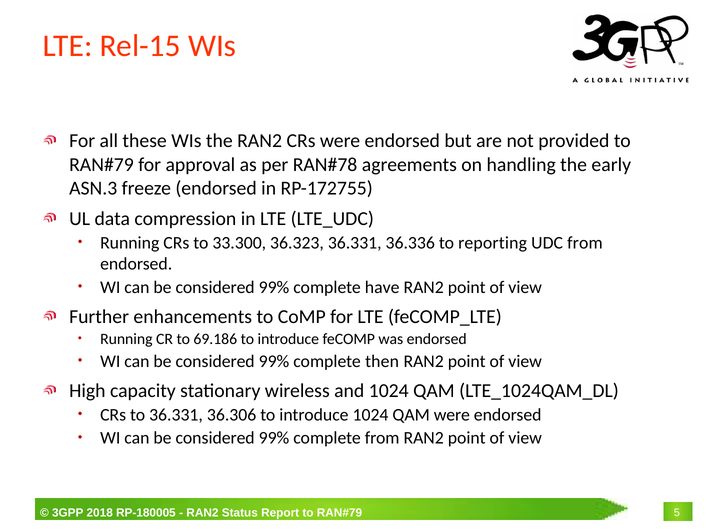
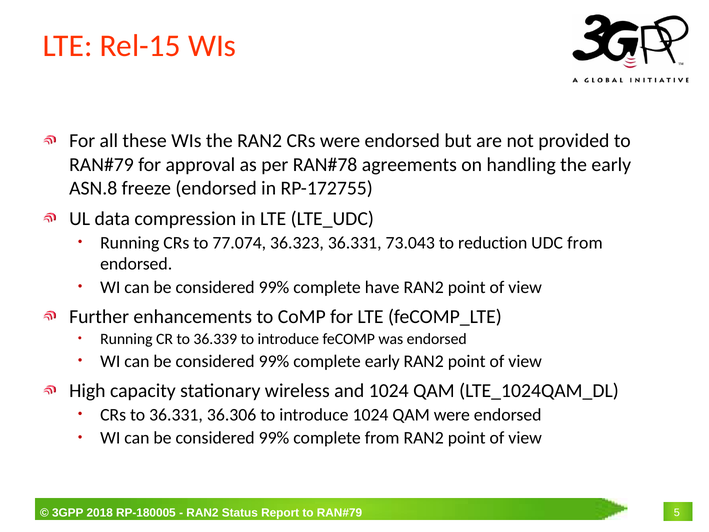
ASN.3: ASN.3 -> ASN.8
33.300: 33.300 -> 77.074
36.336: 36.336 -> 73.043
reporting: reporting -> reduction
69.186: 69.186 -> 36.339
complete then: then -> early
